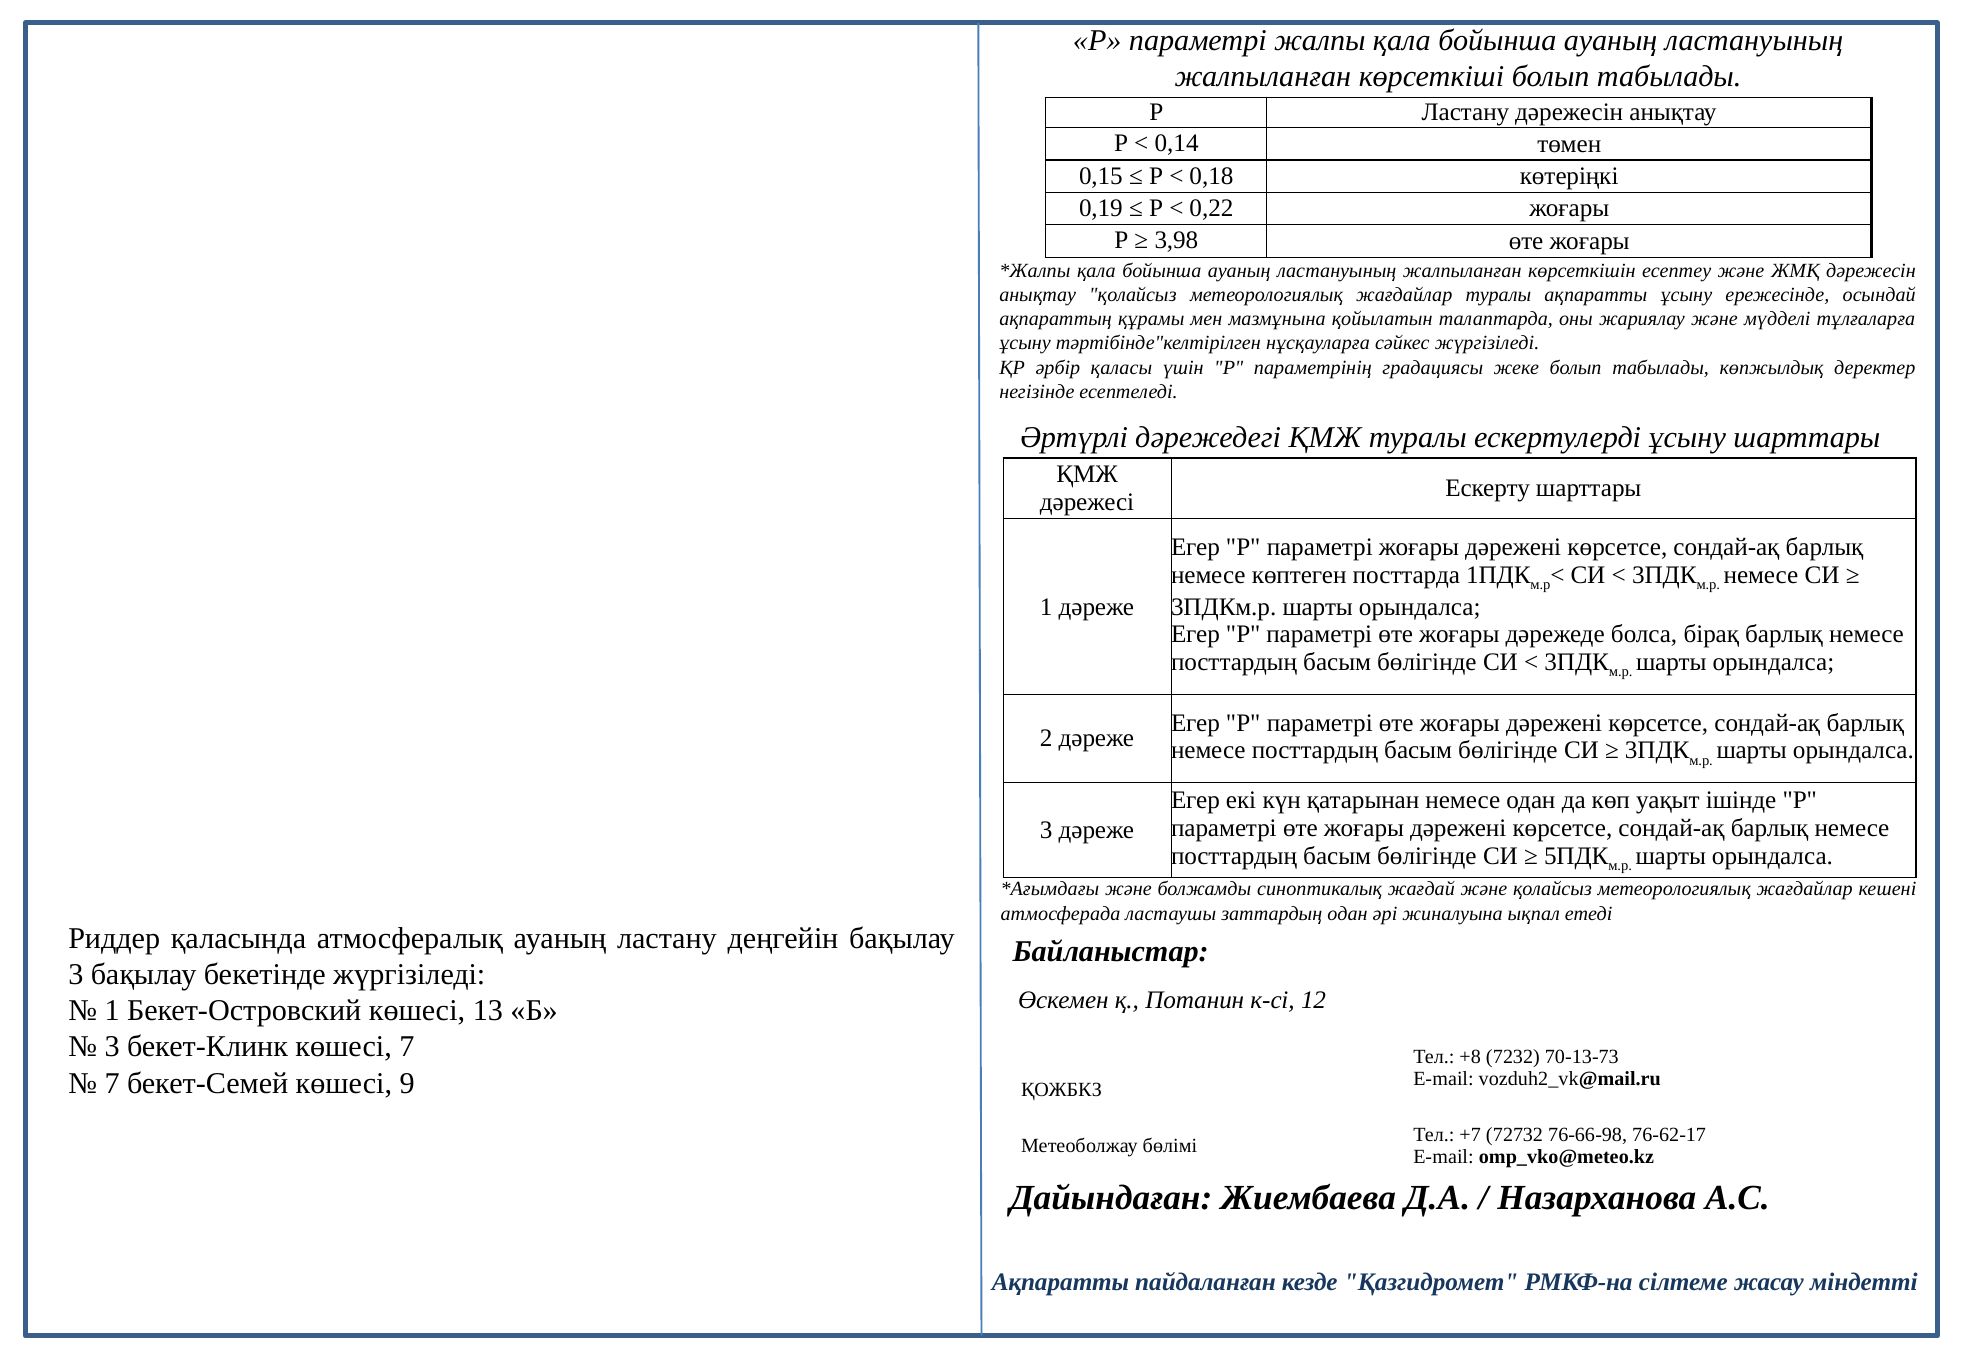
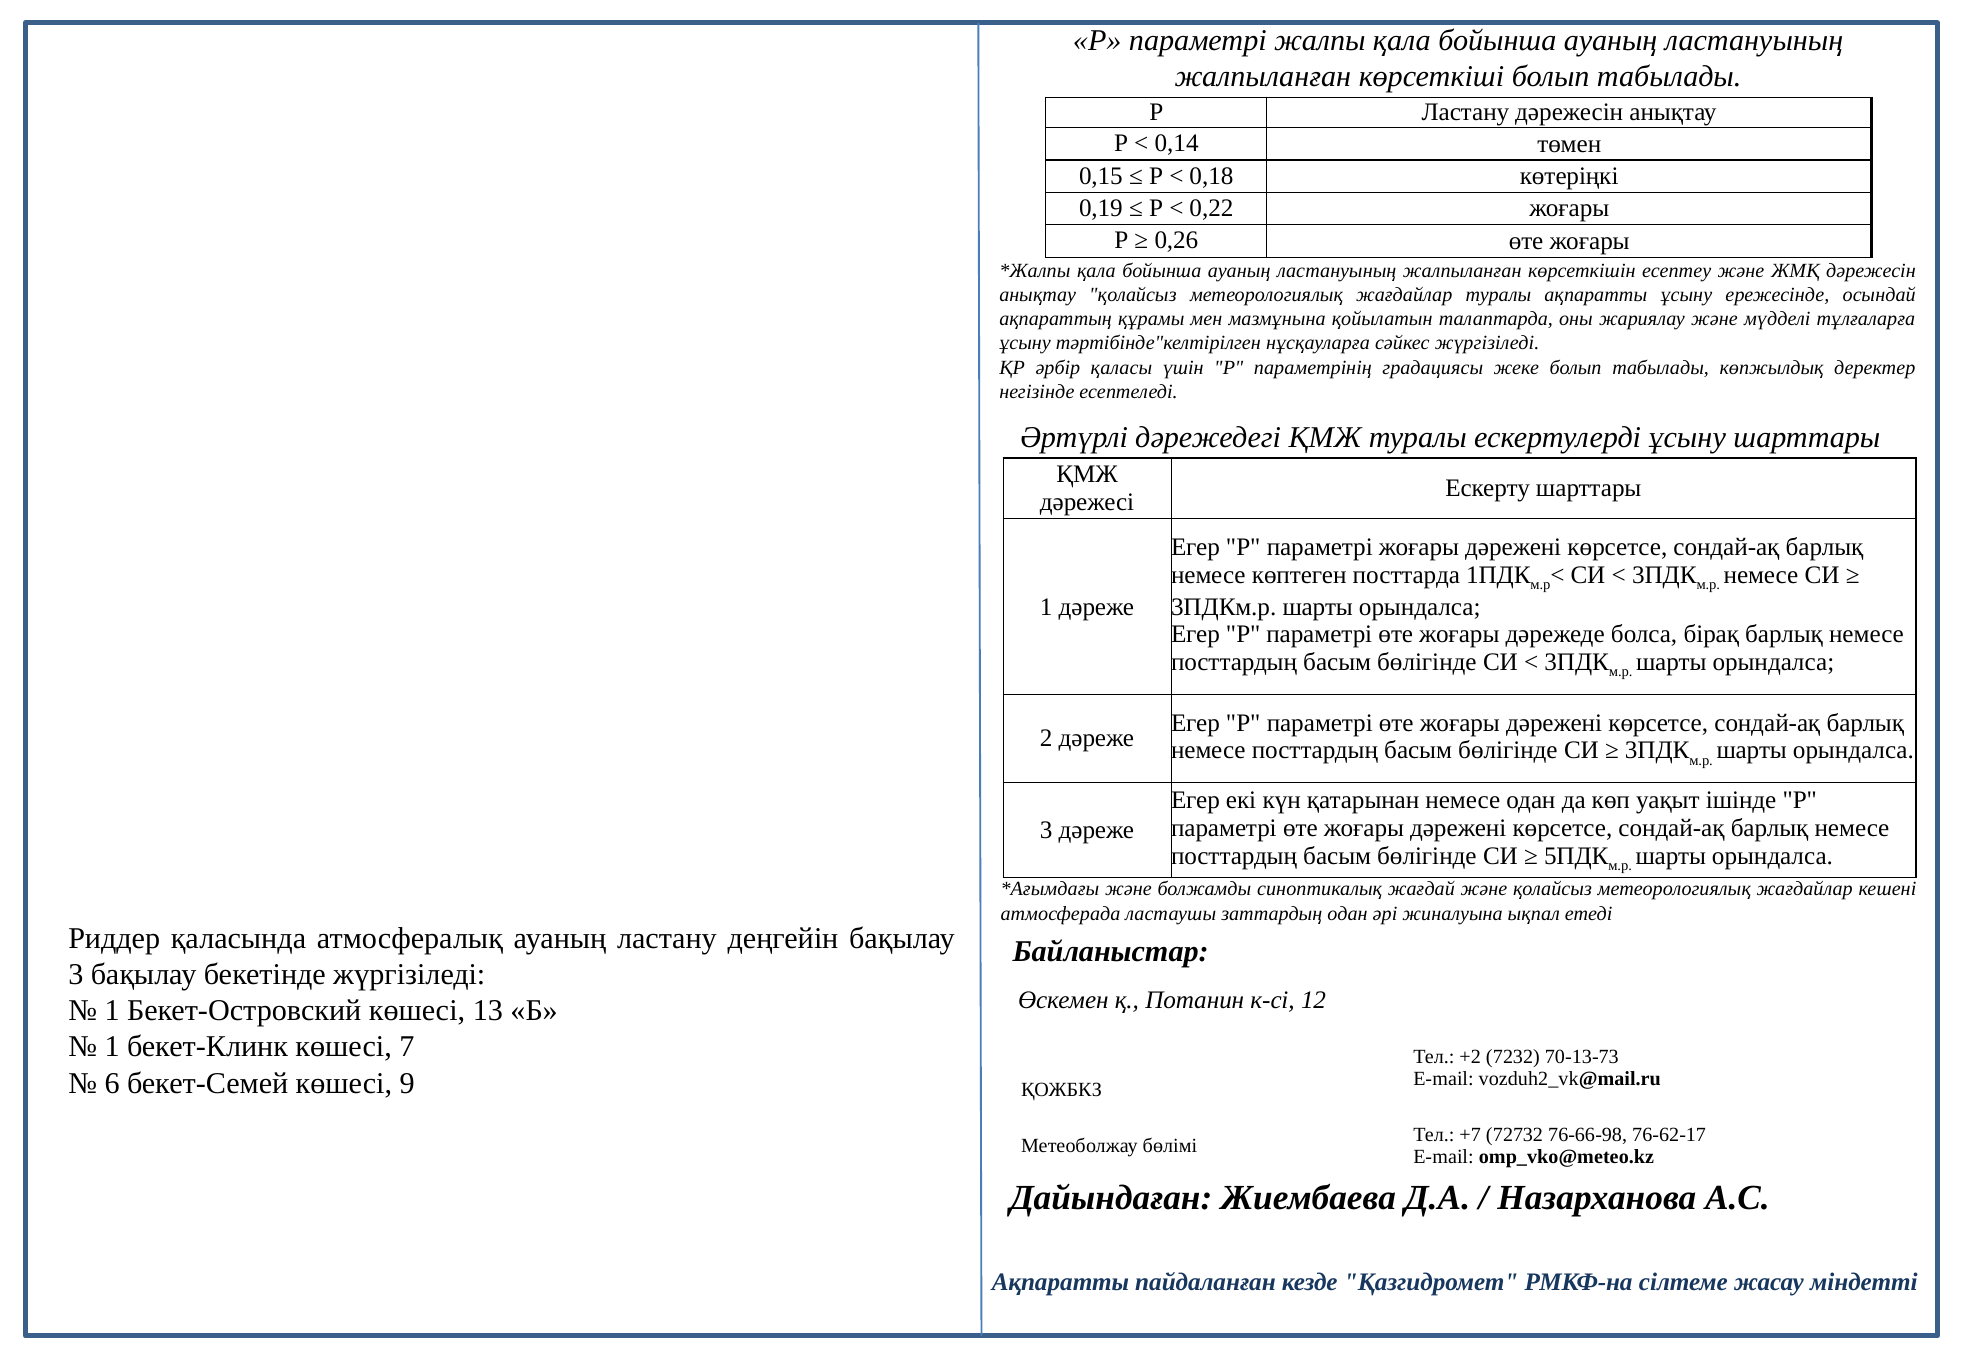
3,98: 3,98 -> 0,26
3 at (112, 1047): 3 -> 1
+8: +8 -> +2
7 at (112, 1083): 7 -> 6
